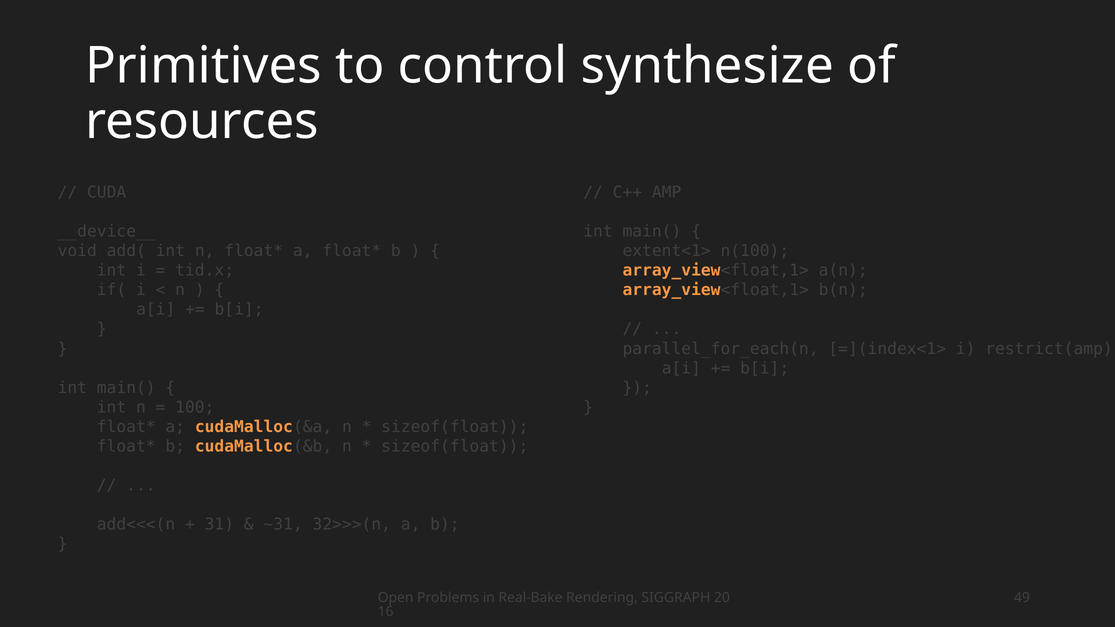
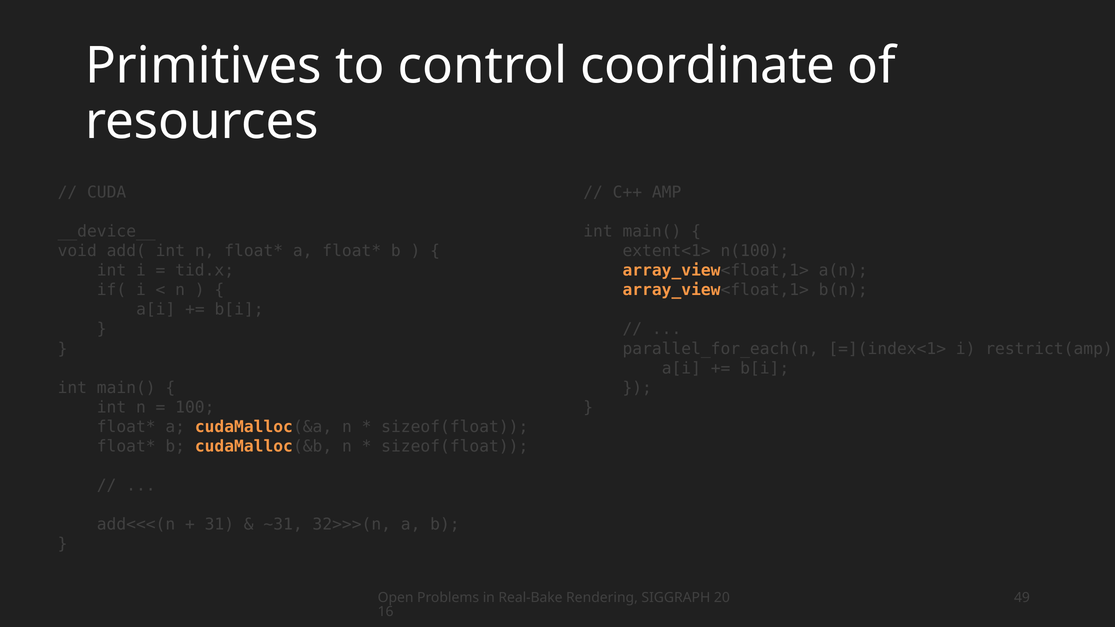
synthesize: synthesize -> coordinate
